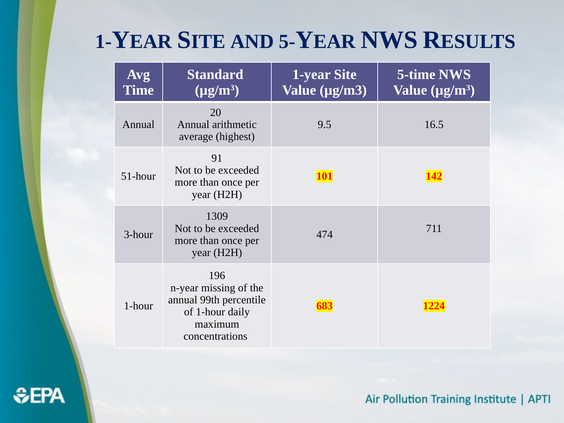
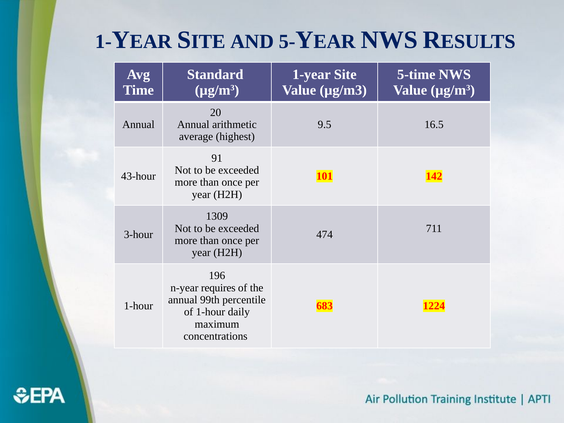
51-hour: 51-hour -> 43-hour
missing: missing -> requires
